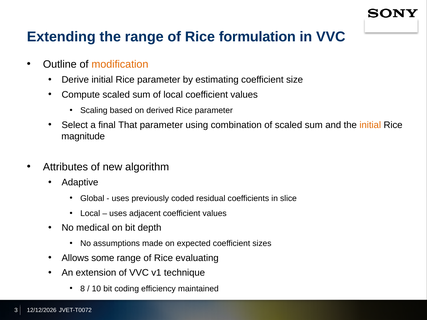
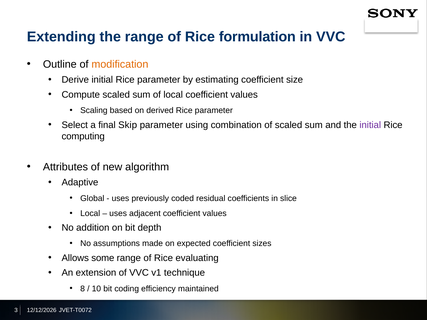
That: That -> Skip
initial at (370, 125) colour: orange -> purple
magnitude: magnitude -> computing
medical: medical -> addition
